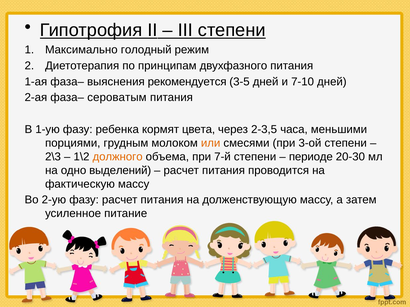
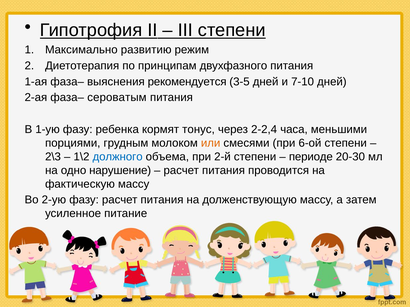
голодный: голодный -> развитию
цвета: цвета -> тонус
2-3,5: 2-3,5 -> 2-2,4
3-ой: 3-ой -> 6-ой
должного colour: orange -> blue
7-й: 7-й -> 2-й
выделений: выделений -> нарушение
